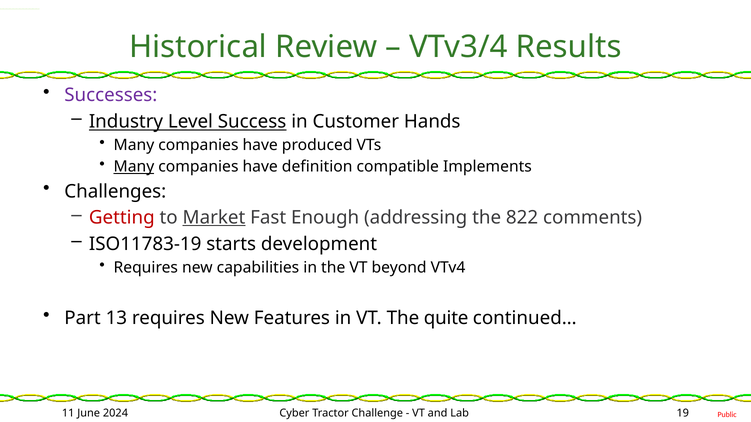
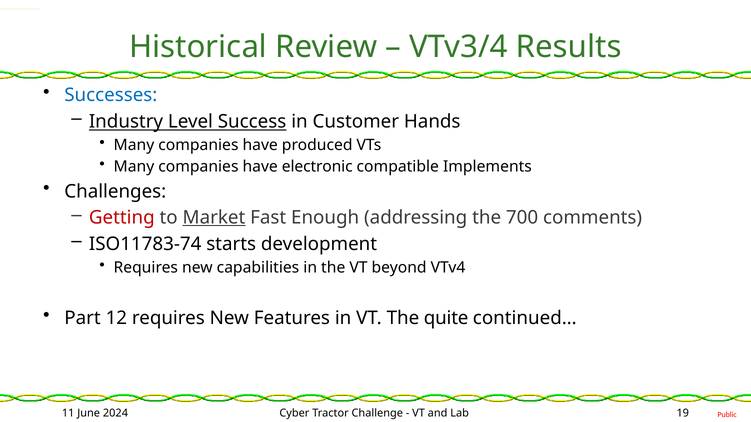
Successes colour: purple -> blue
Many at (134, 167) underline: present -> none
definition: definition -> electronic
822: 822 -> 700
ISO11783-19: ISO11783-19 -> ISO11783-74
13: 13 -> 12
